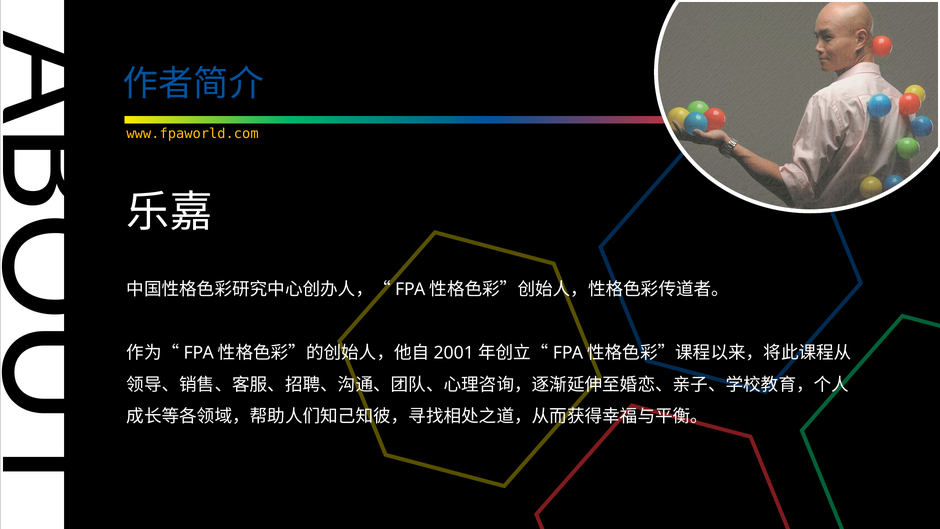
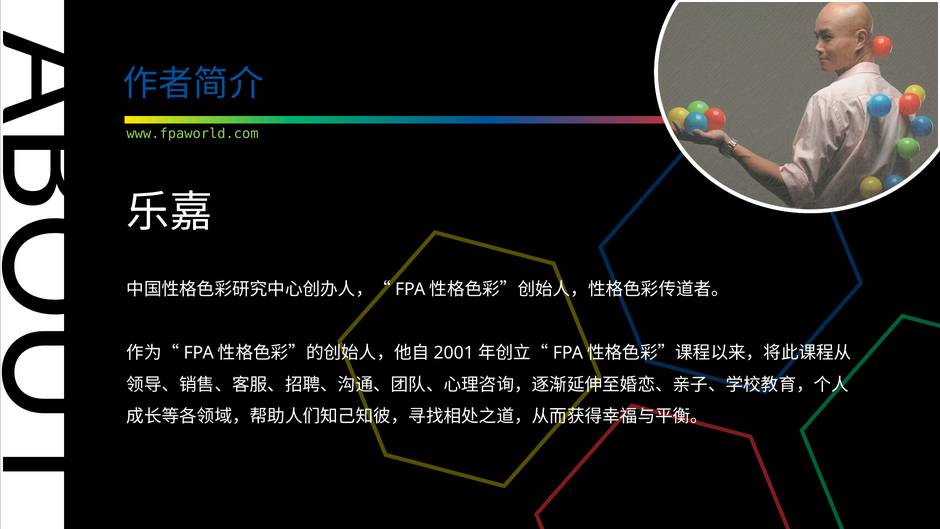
www.fpaworld.com colour: yellow -> light green
